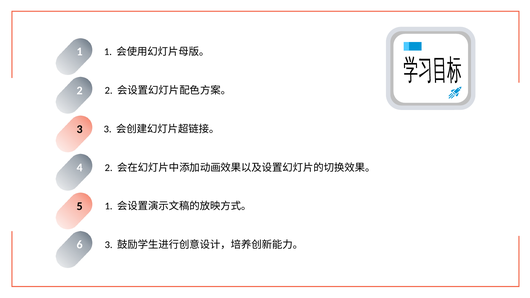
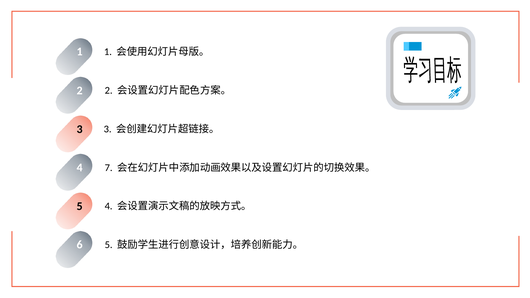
4 2: 2 -> 7
5 1: 1 -> 4
6 3: 3 -> 5
